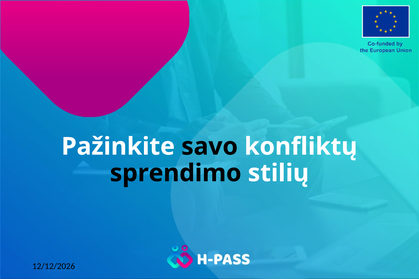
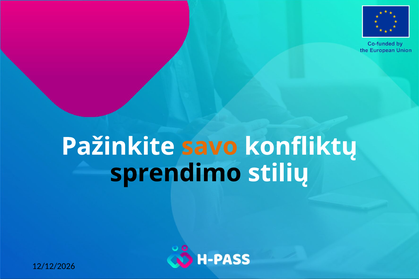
savo colour: black -> orange
